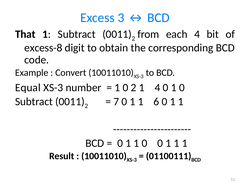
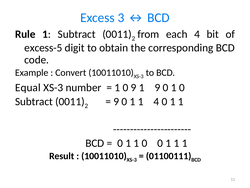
That: That -> Rule
excess-8: excess-8 -> excess-5
0 2: 2 -> 9
1 4: 4 -> 9
7 at (116, 101): 7 -> 9
1 6: 6 -> 4
